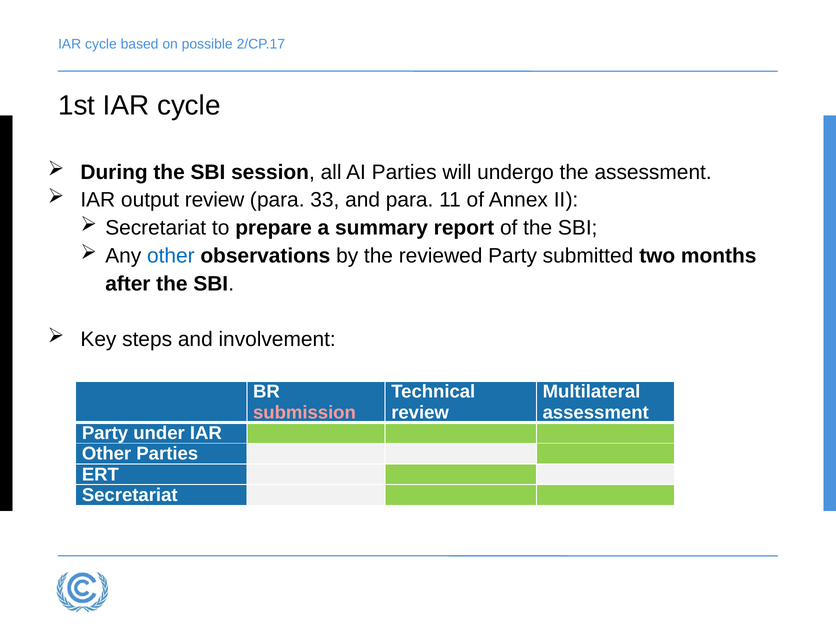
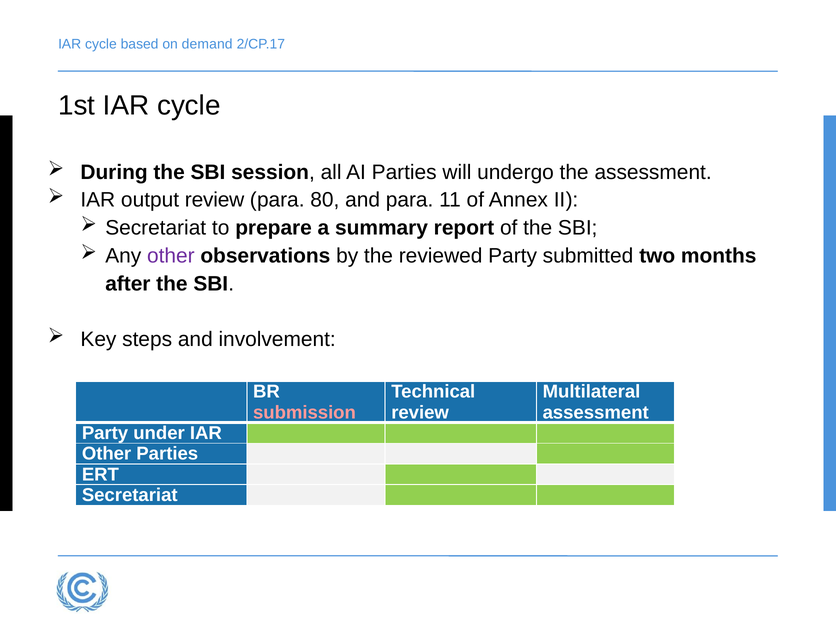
possible: possible -> demand
33: 33 -> 80
other at (171, 256) colour: blue -> purple
